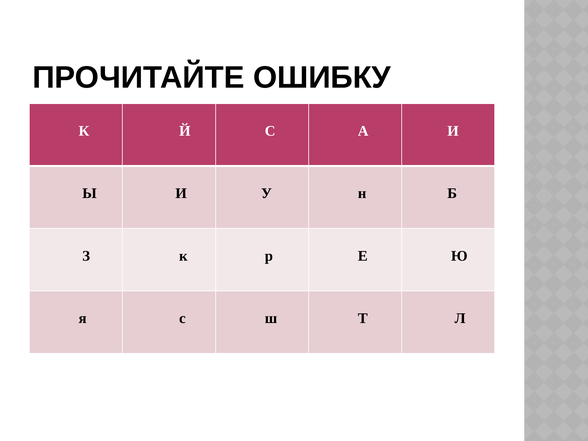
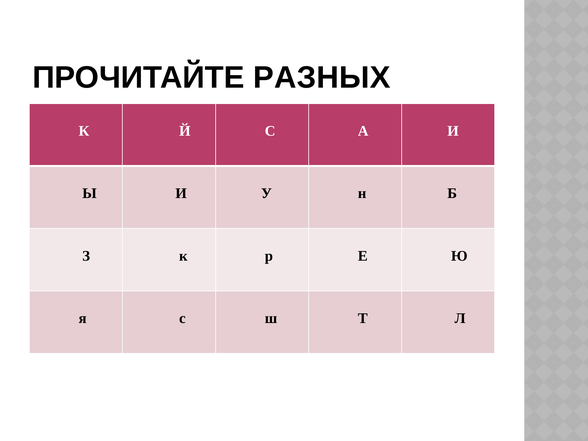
ОШИБКУ: ОШИБКУ -> РАЗНЫХ
